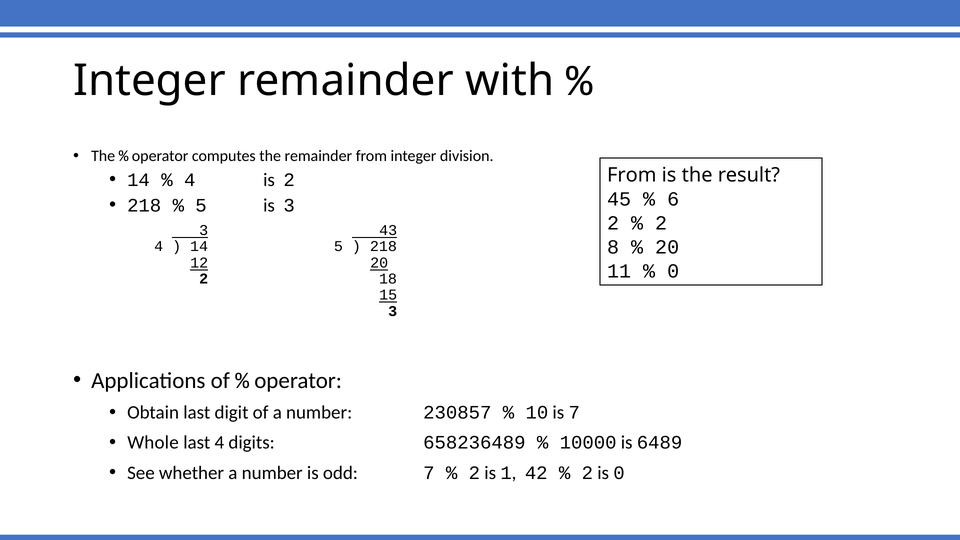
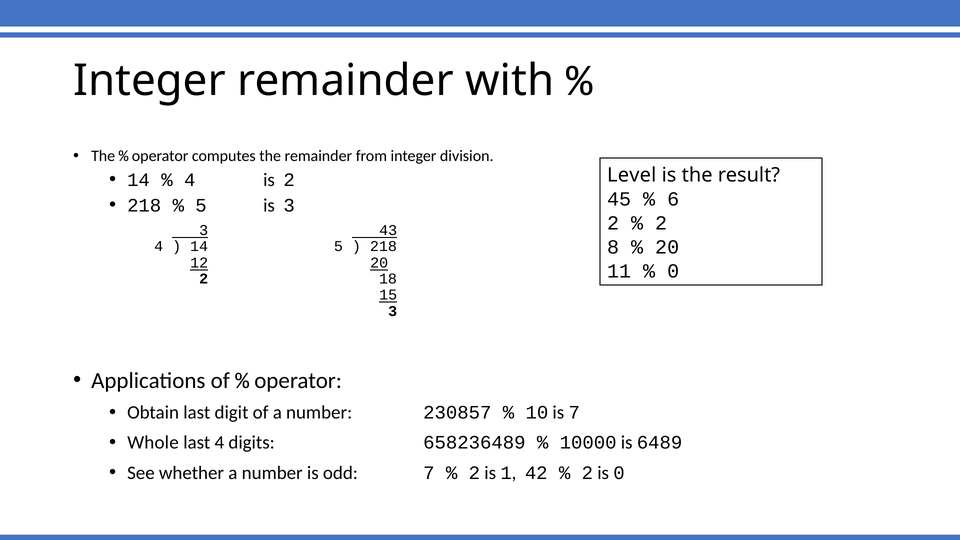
From at (632, 175): From -> Level
